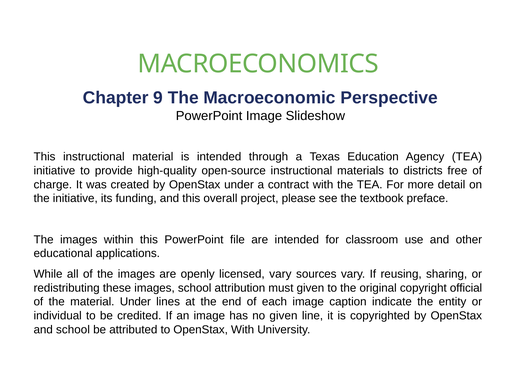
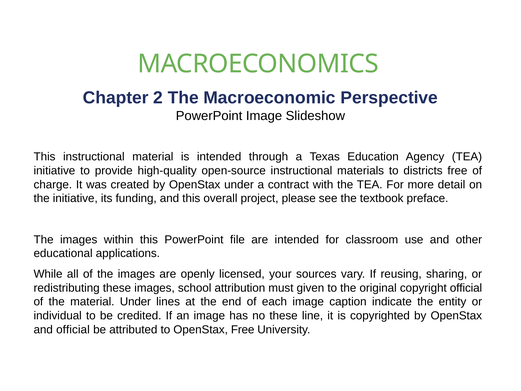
9: 9 -> 2
licensed vary: vary -> your
no given: given -> these
and school: school -> official
OpenStax With: With -> Free
